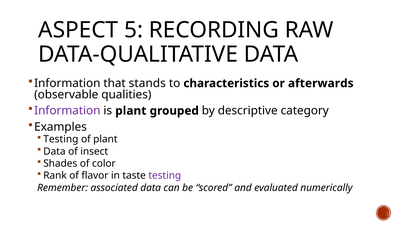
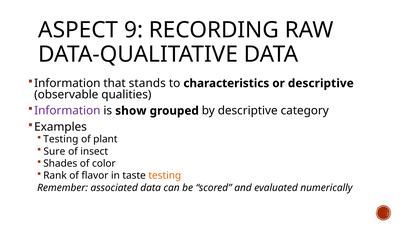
5: 5 -> 9
or afterwards: afterwards -> descriptive
is plant: plant -> show
Data at (54, 151): Data -> Sure
testing at (165, 176) colour: purple -> orange
